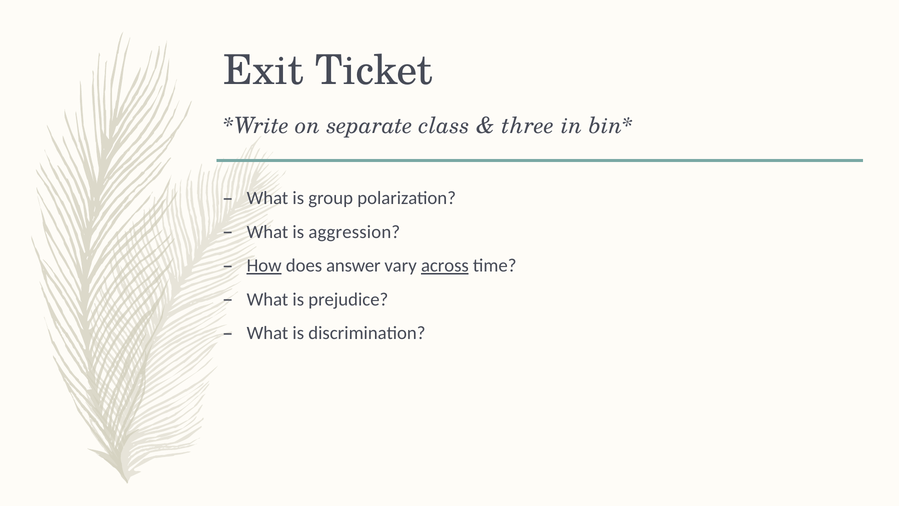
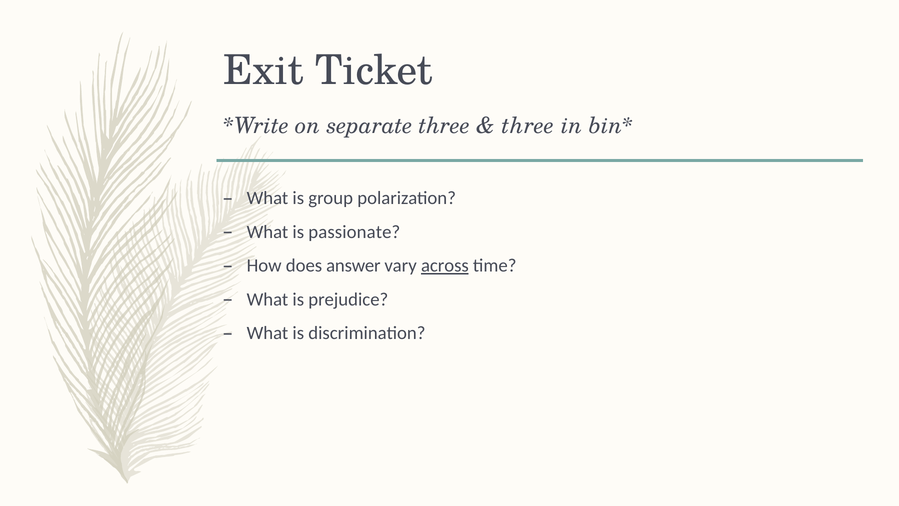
separate class: class -> three
aggression: aggression -> passionate
How underline: present -> none
